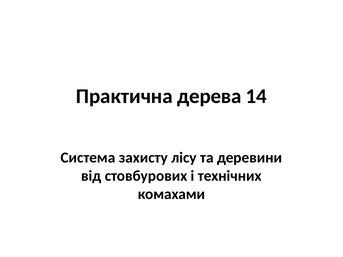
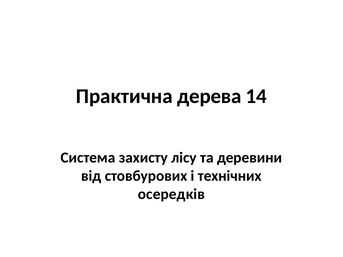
комахами: комахами -> осередків
